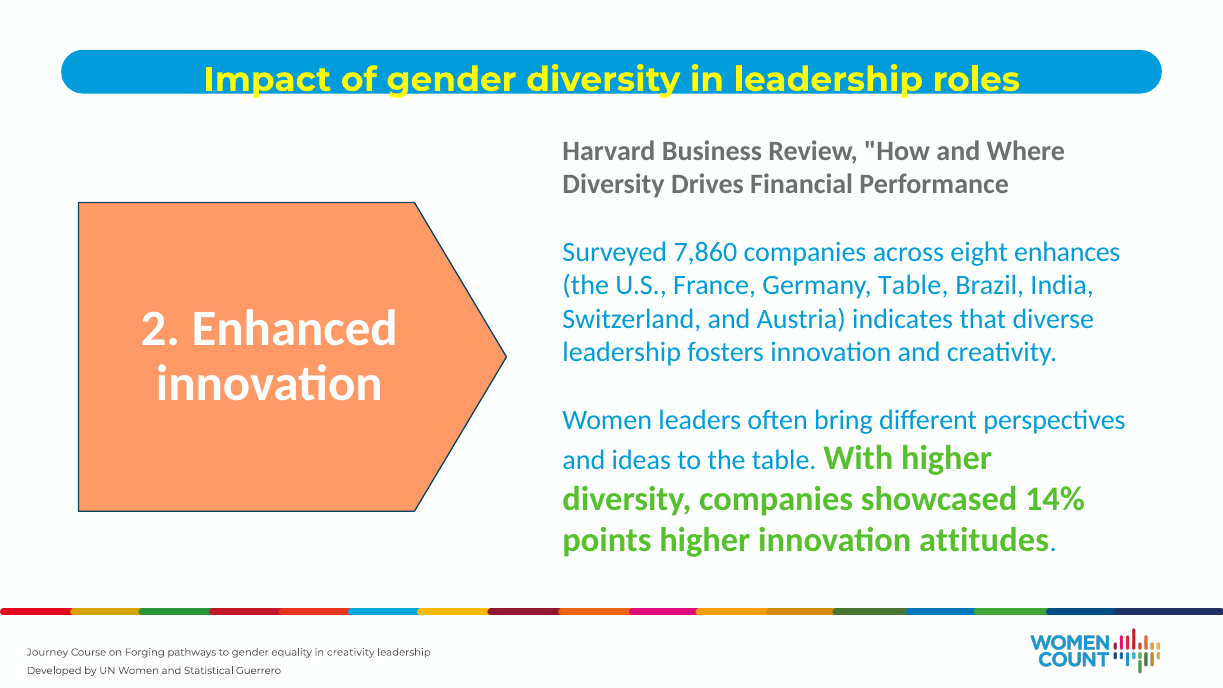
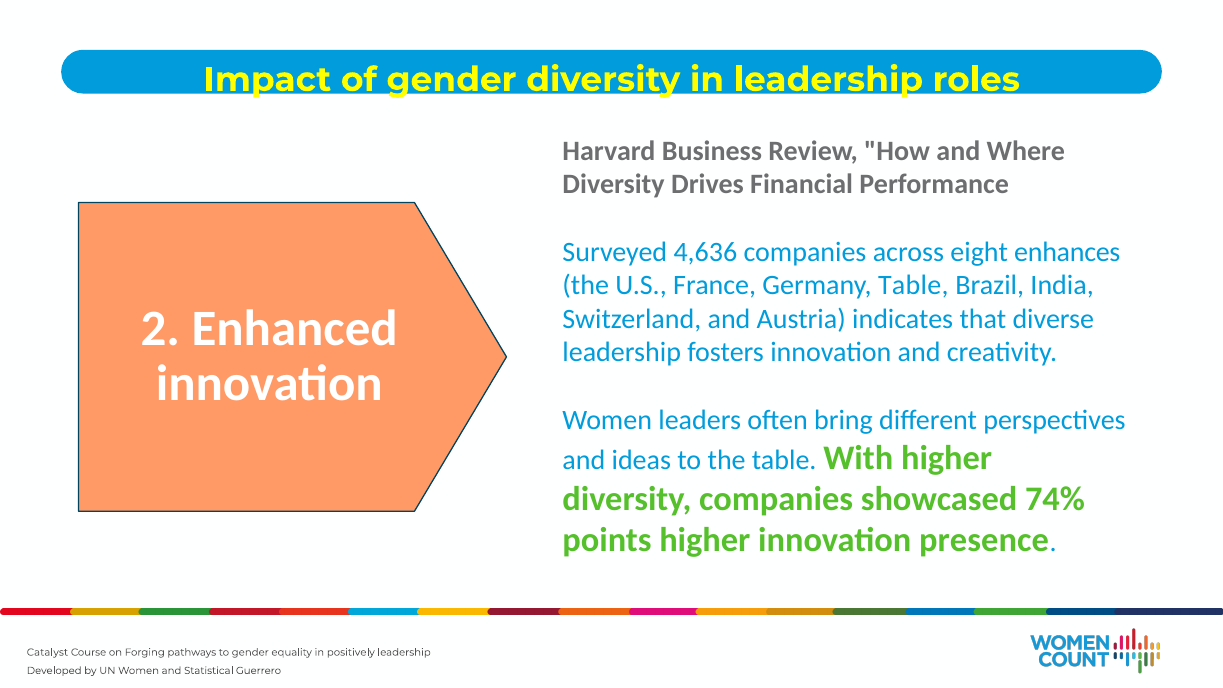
7,860: 7,860 -> 4,636
14%: 14% -> 74%
attitudes: attitudes -> presence
Journey: Journey -> Catalyst
in creativity: creativity -> positively
